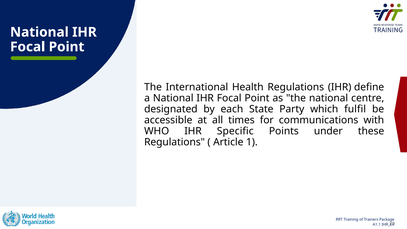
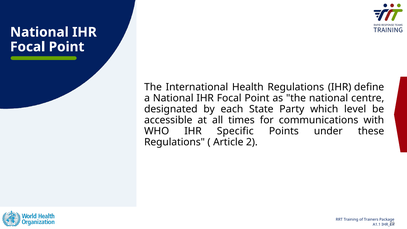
fulfil: fulfil -> level
1: 1 -> 2
